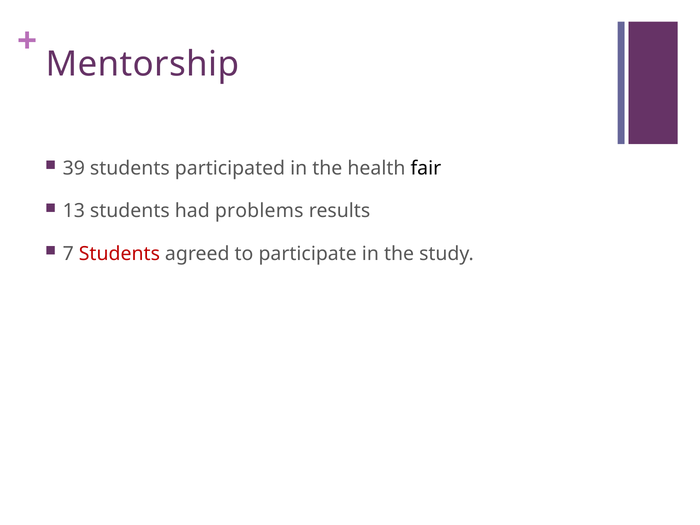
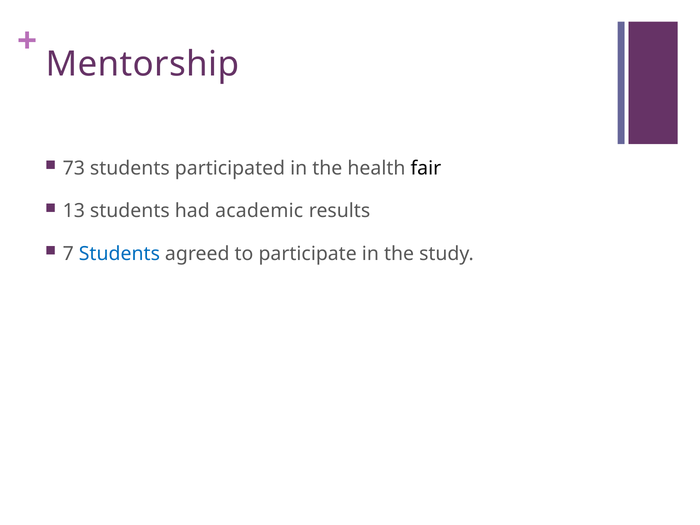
39: 39 -> 73
problems: problems -> academic
Students at (119, 254) colour: red -> blue
